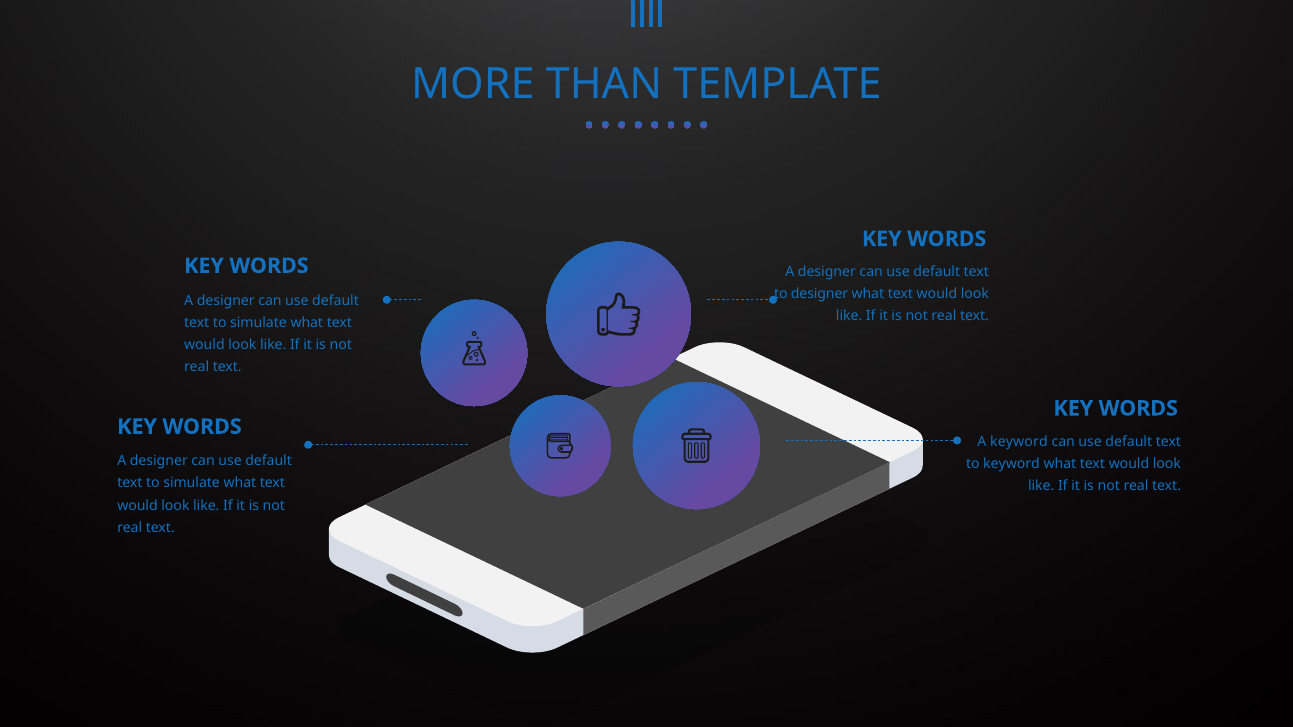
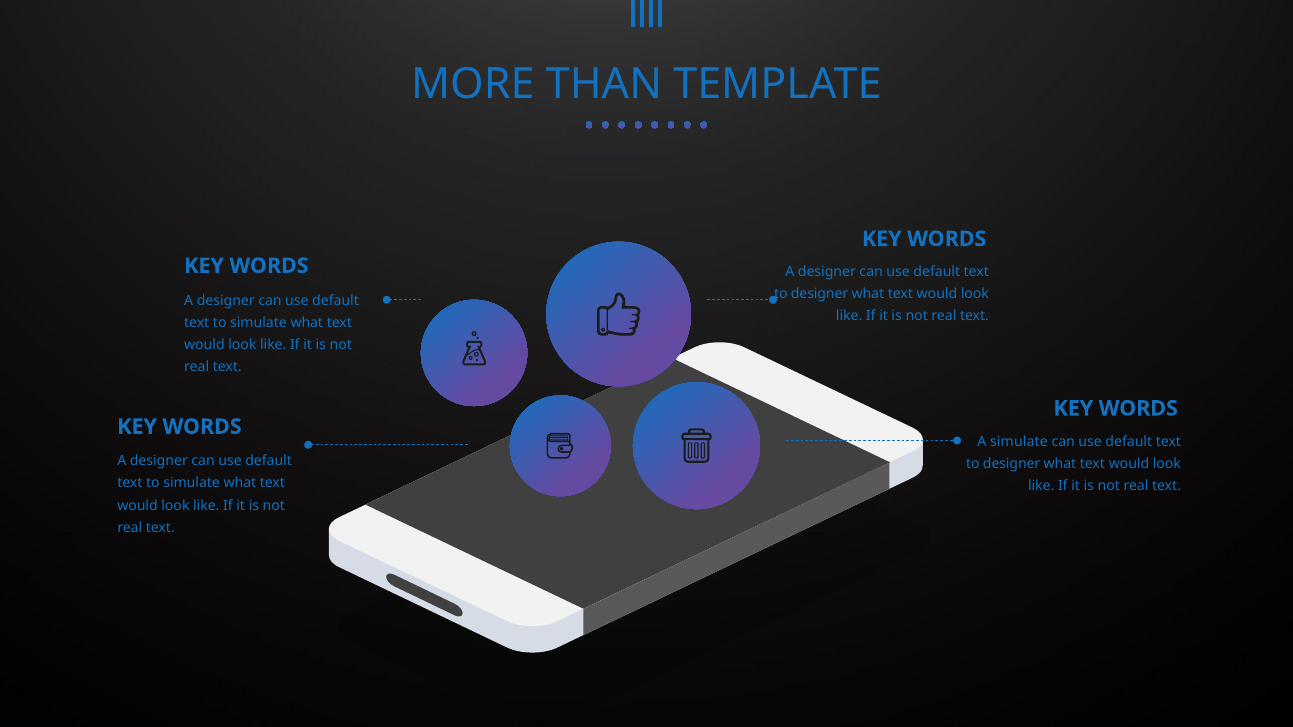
A keyword: keyword -> simulate
keyword at (1012, 464): keyword -> designer
